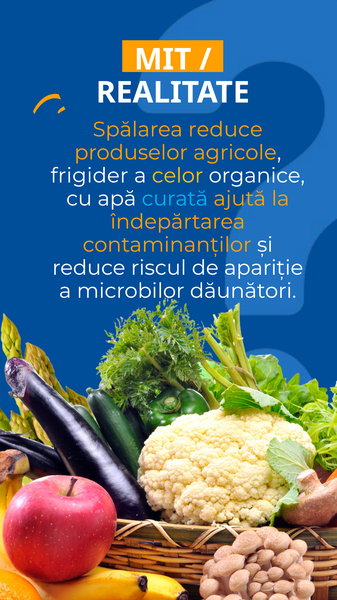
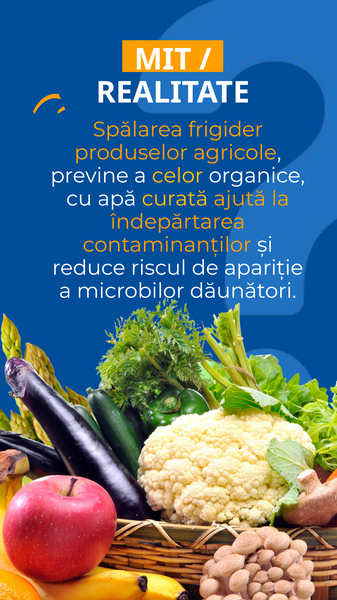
Spălarea reduce: reduce -> frigider
frigider: frigider -> previne
curată colour: light blue -> yellow
